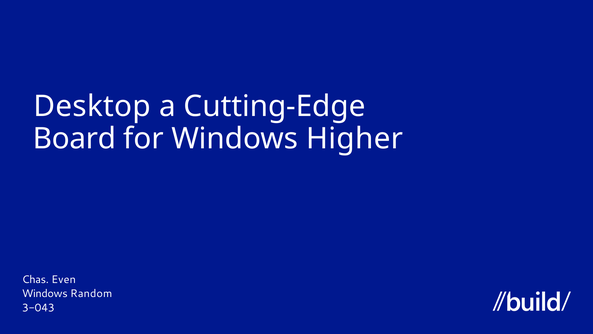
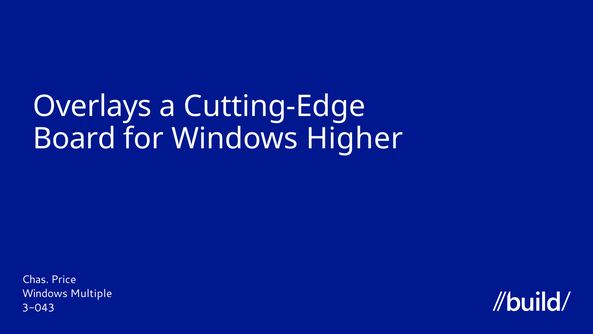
Desktop: Desktop -> Overlays
Even: Even -> Price
Random: Random -> Multiple
